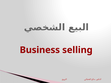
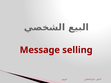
Business: Business -> Message
